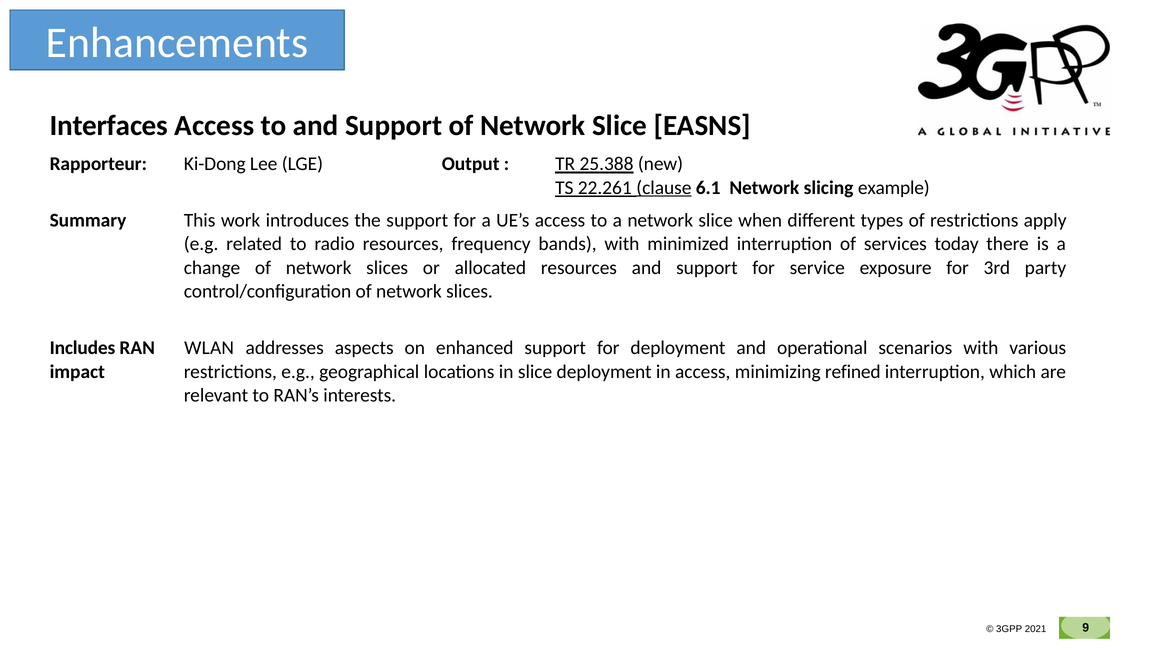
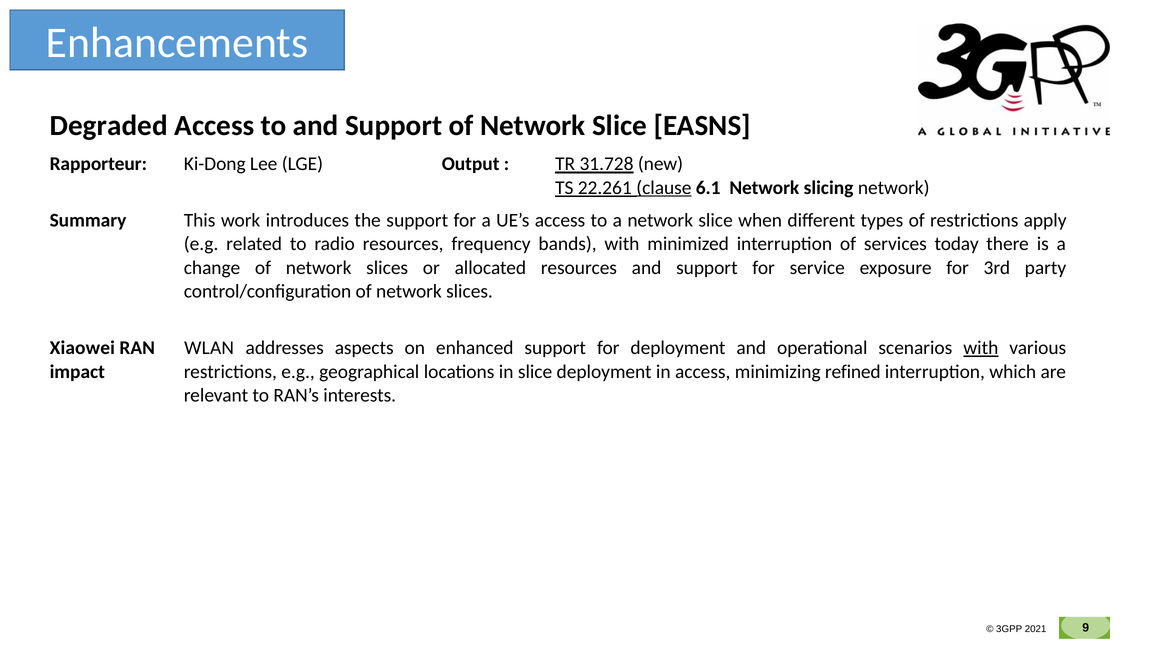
Interfaces: Interfaces -> Degraded
25.388: 25.388 -> 31.728
slicing example: example -> network
Includes: Includes -> Xiaowei
with at (981, 348) underline: none -> present
